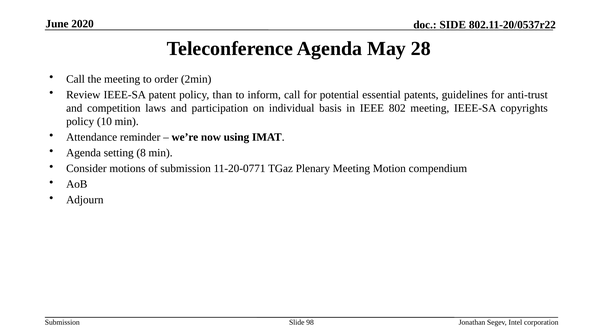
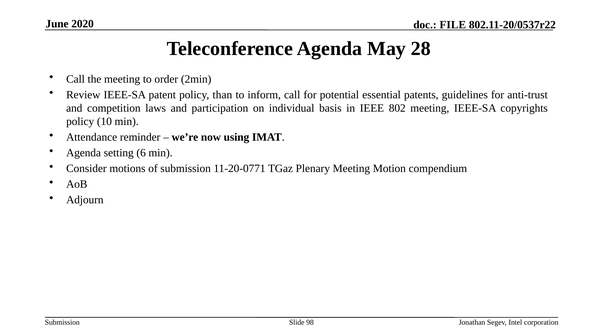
SIDE: SIDE -> FILE
8: 8 -> 6
